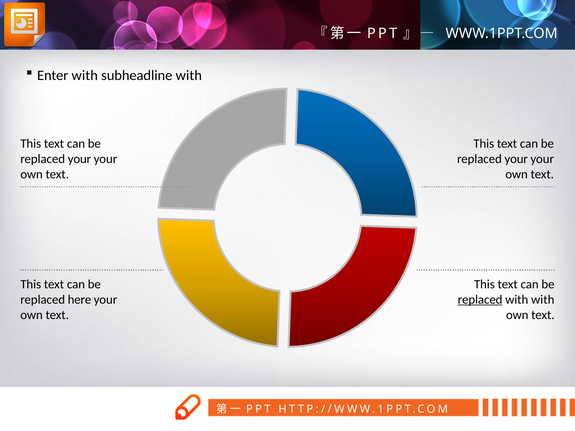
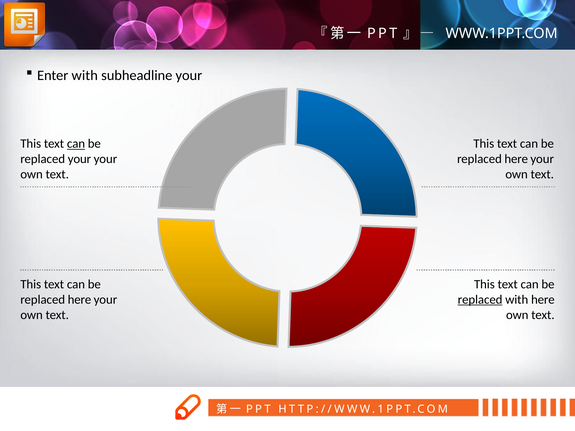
subheadline with: with -> your
can at (76, 144) underline: none -> present
your at (516, 159): your -> here
with with: with -> here
